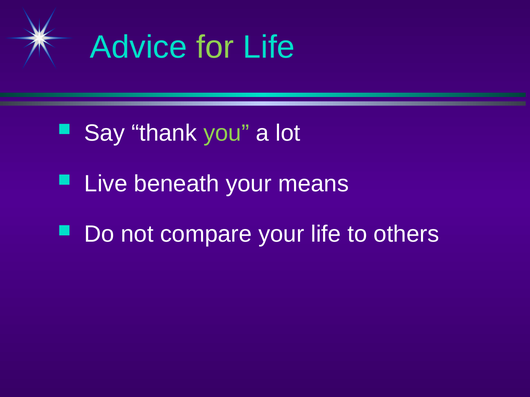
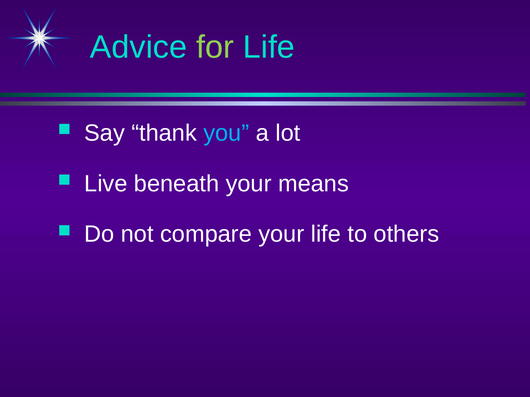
you colour: light green -> light blue
